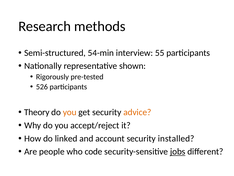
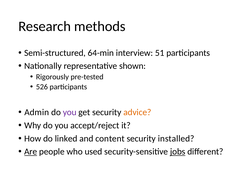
54-min: 54-min -> 64-min
55: 55 -> 51
Theory: Theory -> Admin
you at (70, 112) colour: orange -> purple
account: account -> content
Are underline: none -> present
code: code -> used
